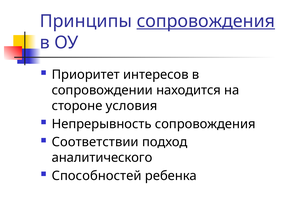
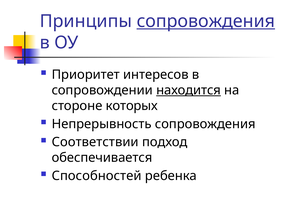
находится underline: none -> present
условия: условия -> которых
аналитического: аналитического -> обеспечивается
